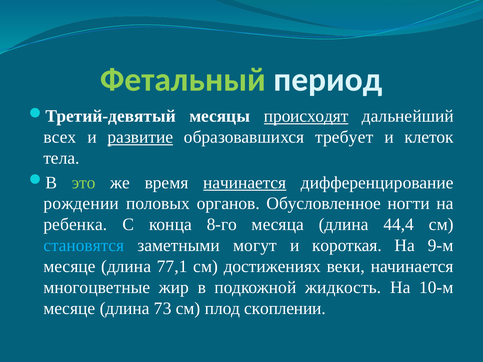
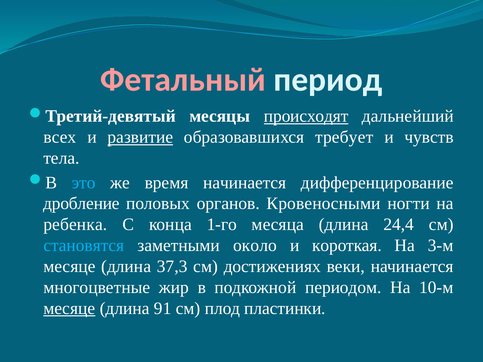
Фетальный colour: light green -> pink
клеток: клеток -> чувств
это colour: light green -> light blue
начинается at (245, 183) underline: present -> none
рождении: рождении -> дробление
Обусловленное: Обусловленное -> Кровеносными
8-го: 8-го -> 1-го
44,4: 44,4 -> 24,4
могут: могут -> около
9-м: 9-м -> 3-м
77,1: 77,1 -> 37,3
жидкость: жидкость -> периодом
месяце at (69, 309) underline: none -> present
73: 73 -> 91
скоплении: скоплении -> пластинки
